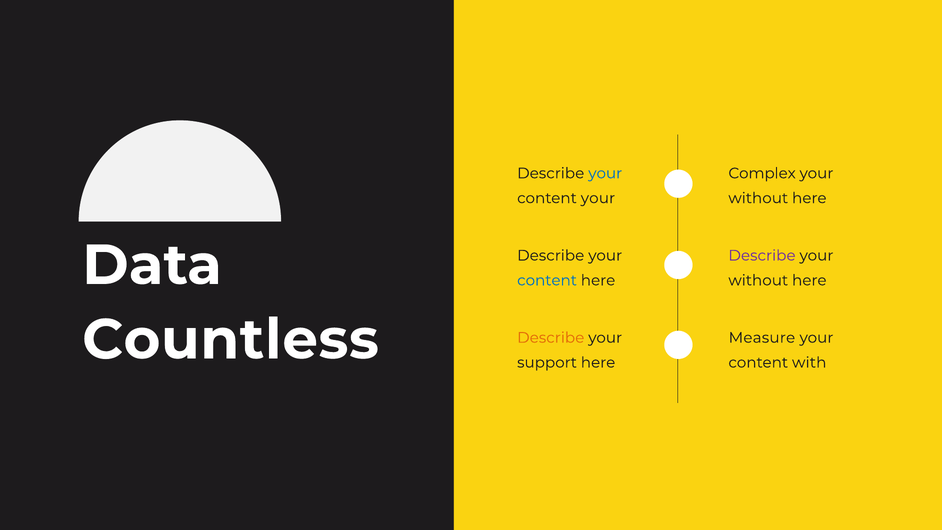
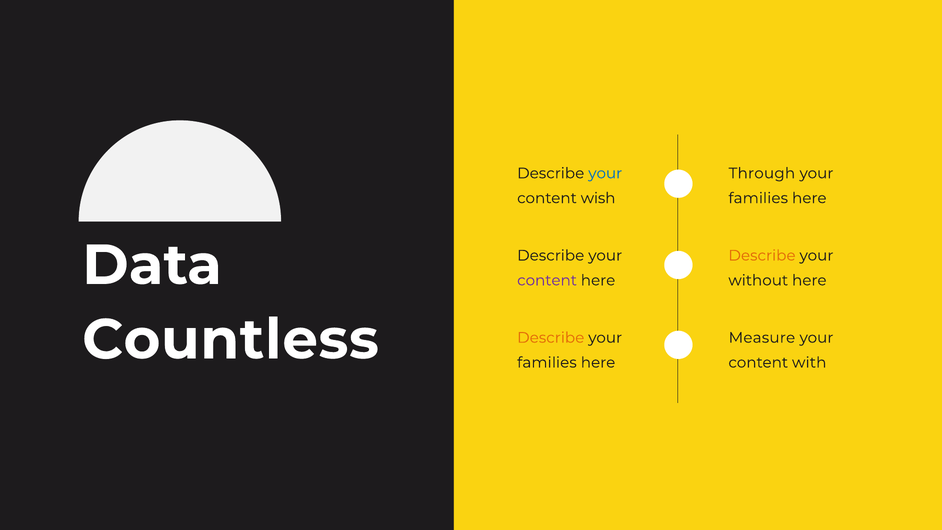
Complex: Complex -> Through
content your: your -> wish
without at (758, 198): without -> families
Describe at (762, 256) colour: purple -> orange
content at (547, 280) colour: blue -> purple
support at (547, 363): support -> families
